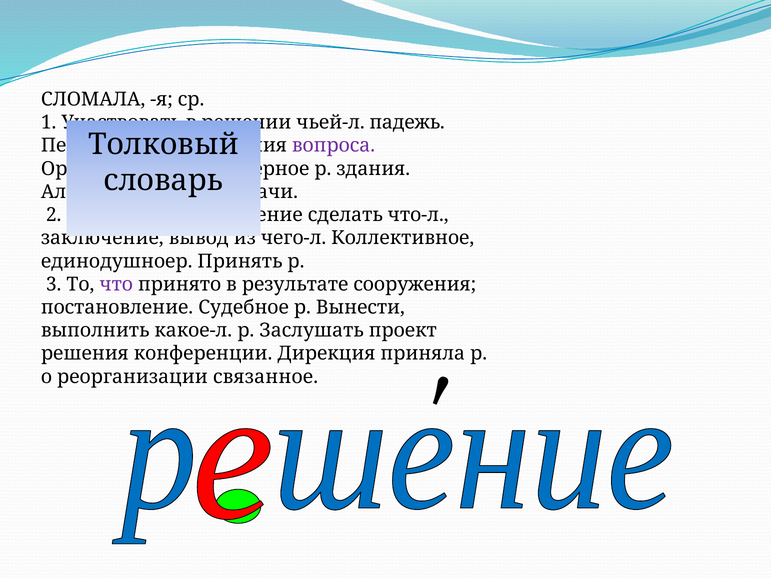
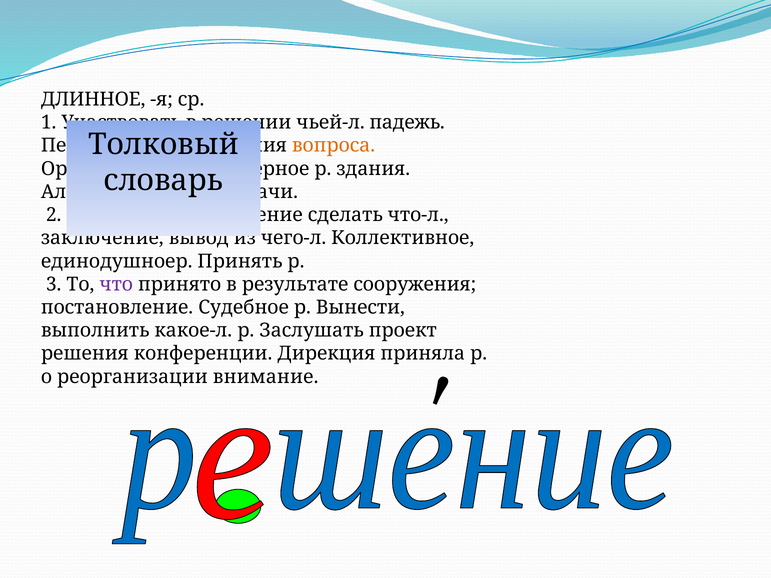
СЛОМАЛА: СЛОМАЛА -> ДЛИННОЕ
вопроса colour: purple -> orange
связанное: связанное -> внимание
